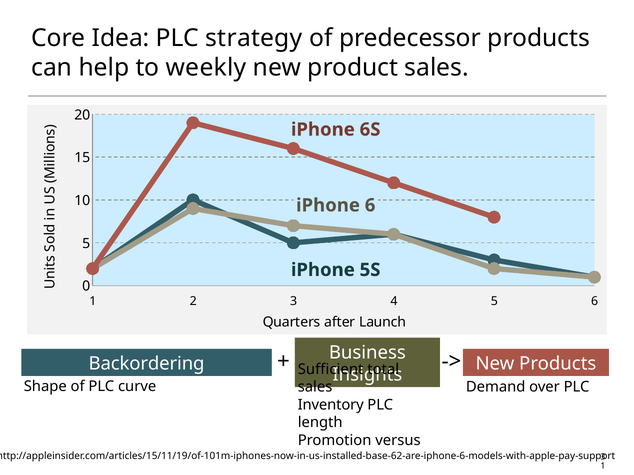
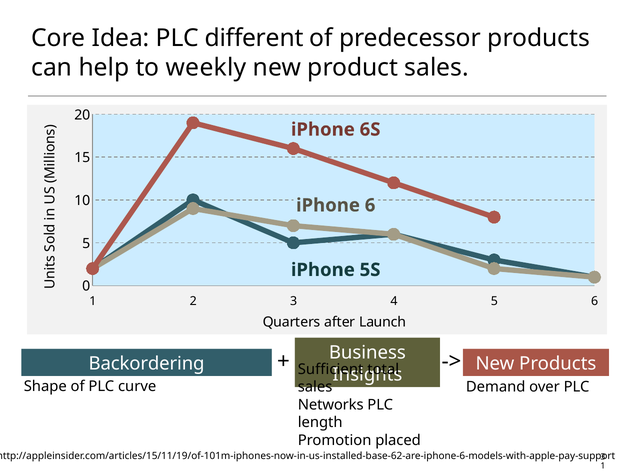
strategy: strategy -> different
Inventory: Inventory -> Networks
versus: versus -> placed
